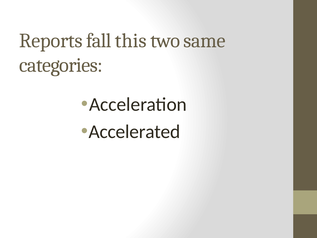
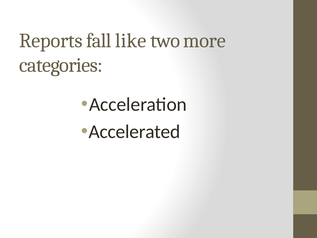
this: this -> like
same: same -> more
